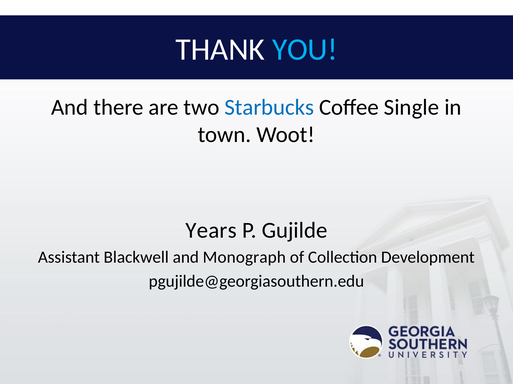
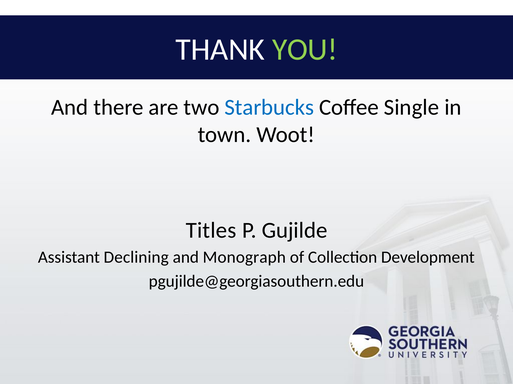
YOU colour: light blue -> light green
Years: Years -> Titles
Blackwell: Blackwell -> Declining
